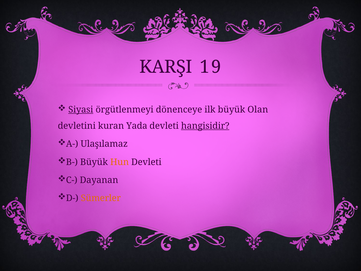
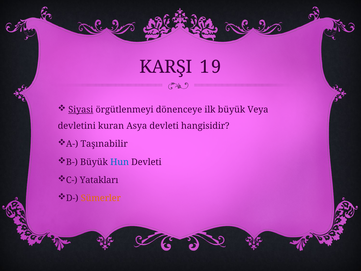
Olan: Olan -> Veya
Yada: Yada -> Asya
hangisidir underline: present -> none
Ulaşılamaz: Ulaşılamaz -> Taşınabilir
Hun colour: orange -> blue
Dayanan: Dayanan -> Yatakları
